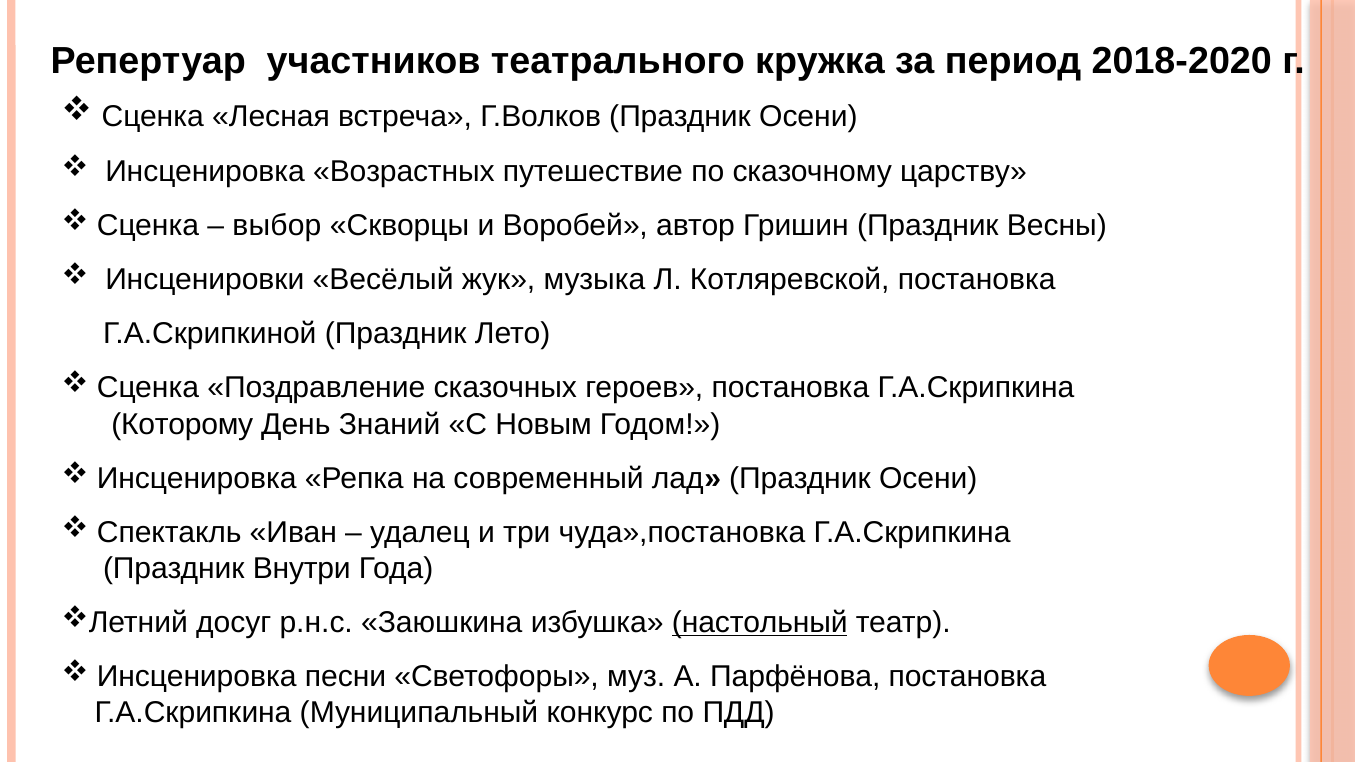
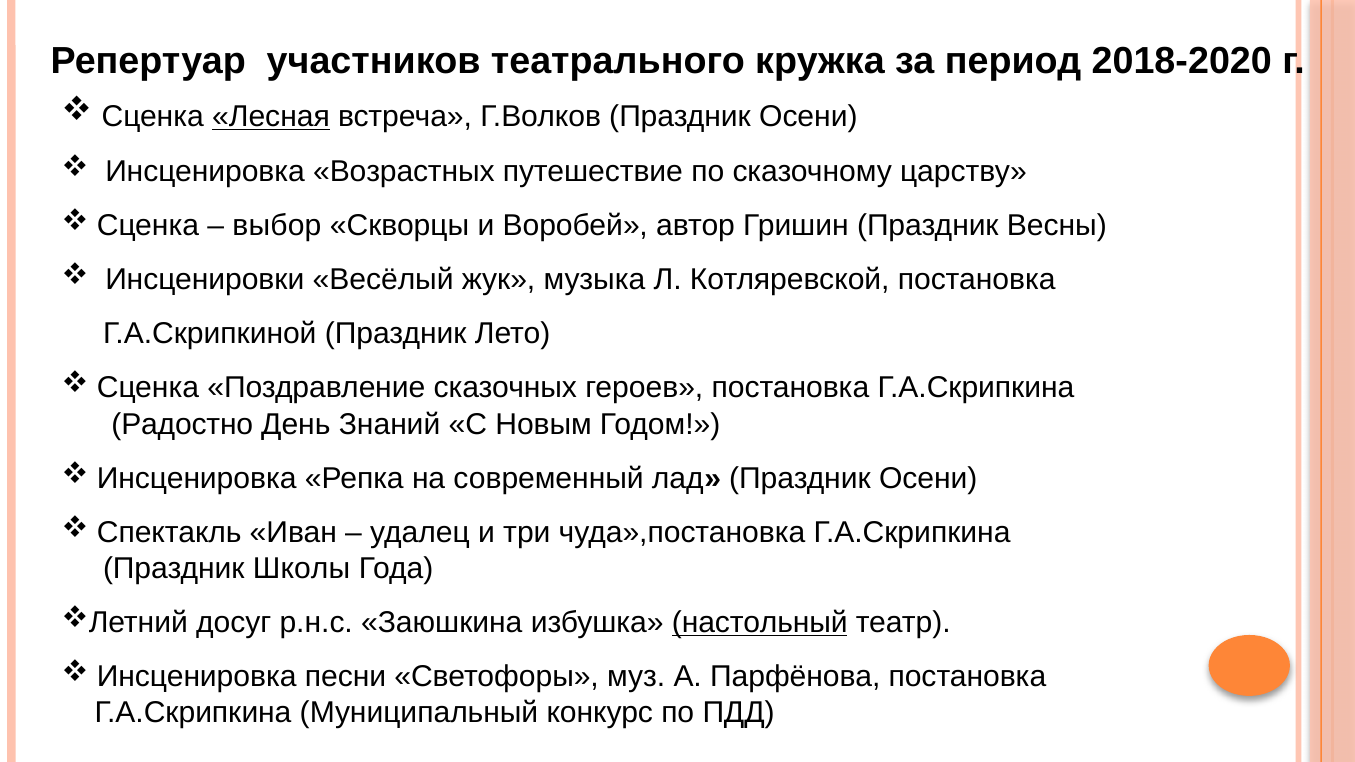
Лесная underline: none -> present
Которому: Которому -> Радостно
Внутри: Внутри -> Школы
